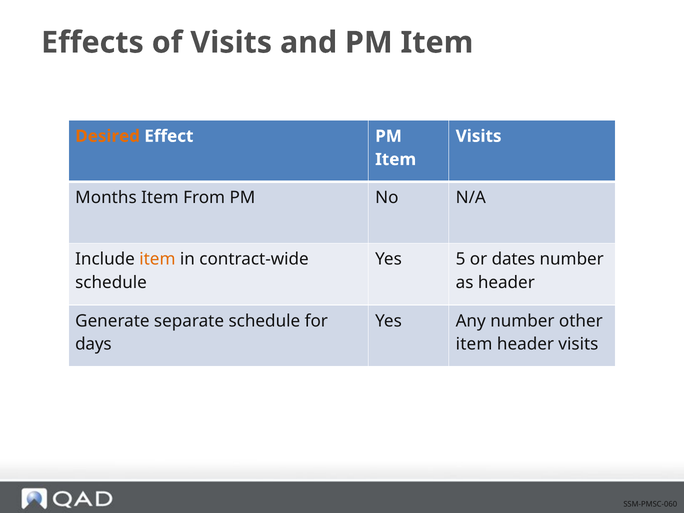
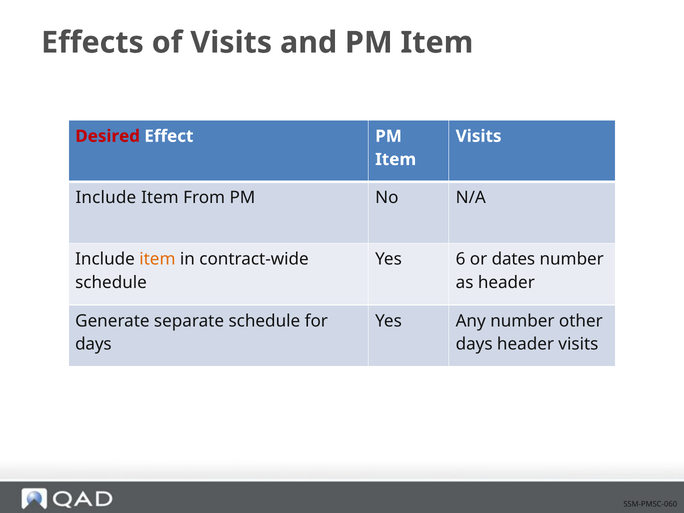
Desired colour: orange -> red
Months at (106, 198): Months -> Include
5: 5 -> 6
item at (474, 344): item -> days
